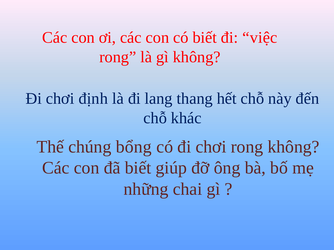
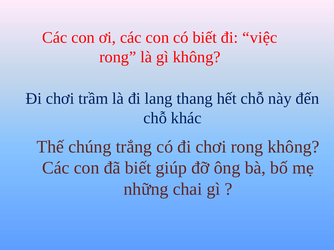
định: định -> trầm
bổng: bổng -> trắng
